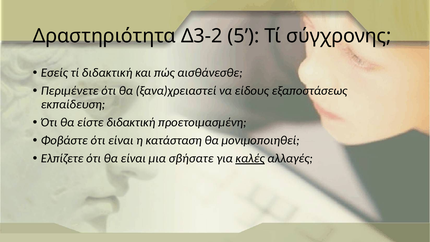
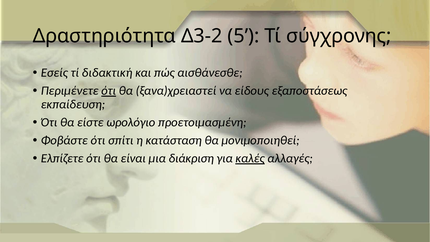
ότι at (109, 91) underline: none -> present
είστε διδακτική: διδακτική -> ωρολόγιο
ότι είναι: είναι -> σπίτι
σβήσατε: σβήσατε -> διάκριση
